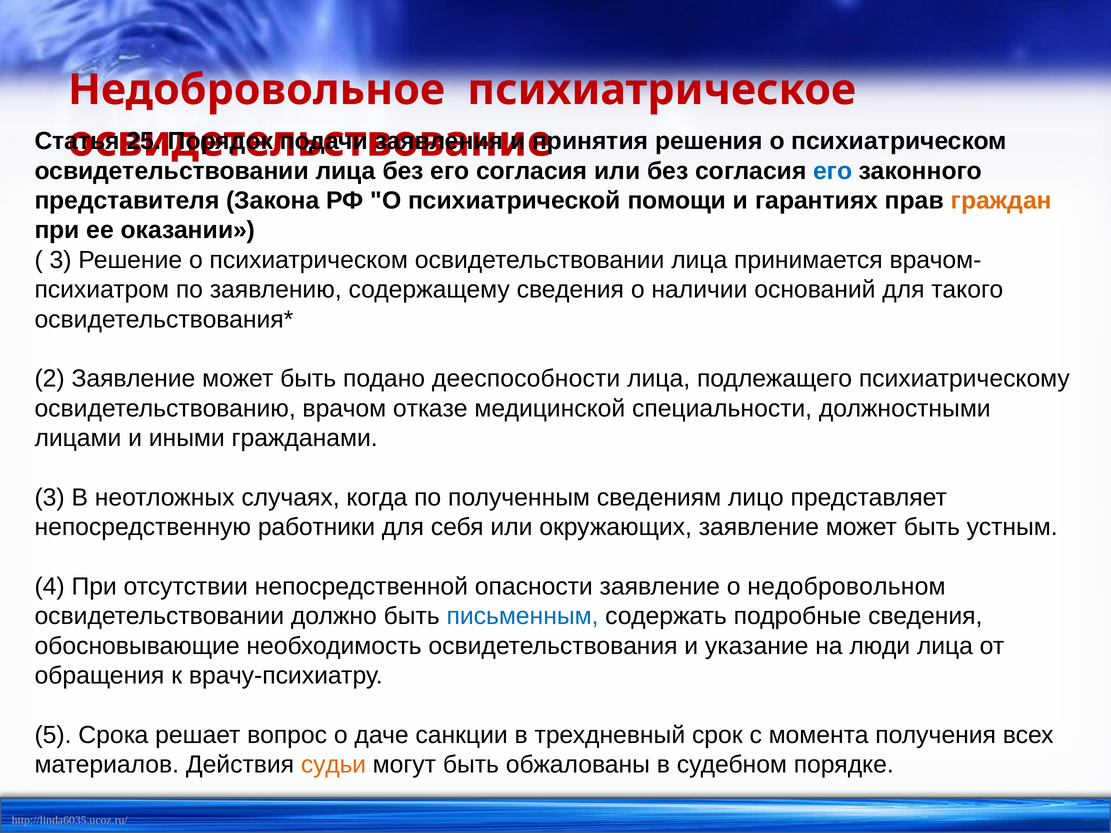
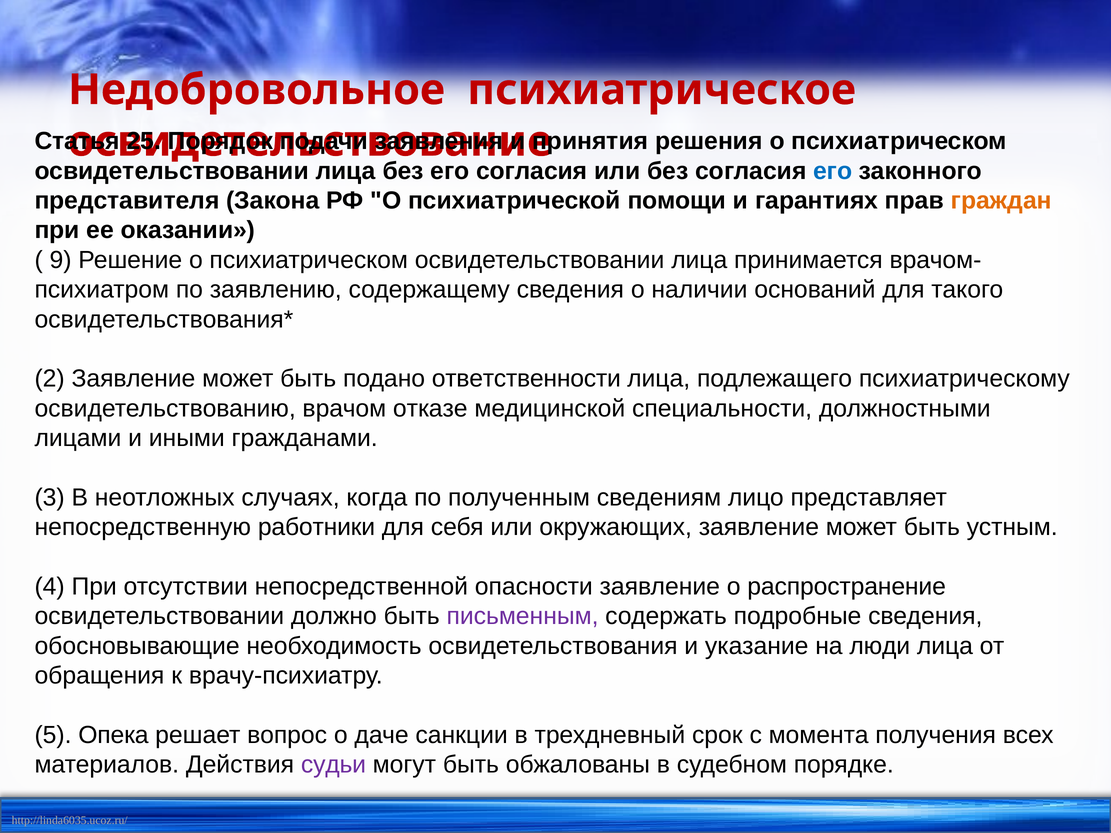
3 at (61, 260): 3 -> 9
дееспособности: дееспособности -> ответственности
недобровольном: недобровольном -> распространение
письменным colour: blue -> purple
Срока: Срока -> Опека
судьи colour: orange -> purple
